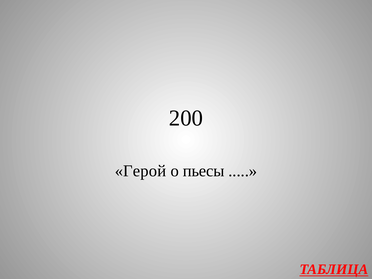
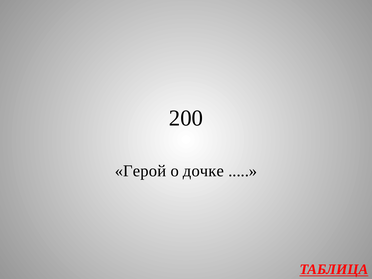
пьесы: пьесы -> дочке
